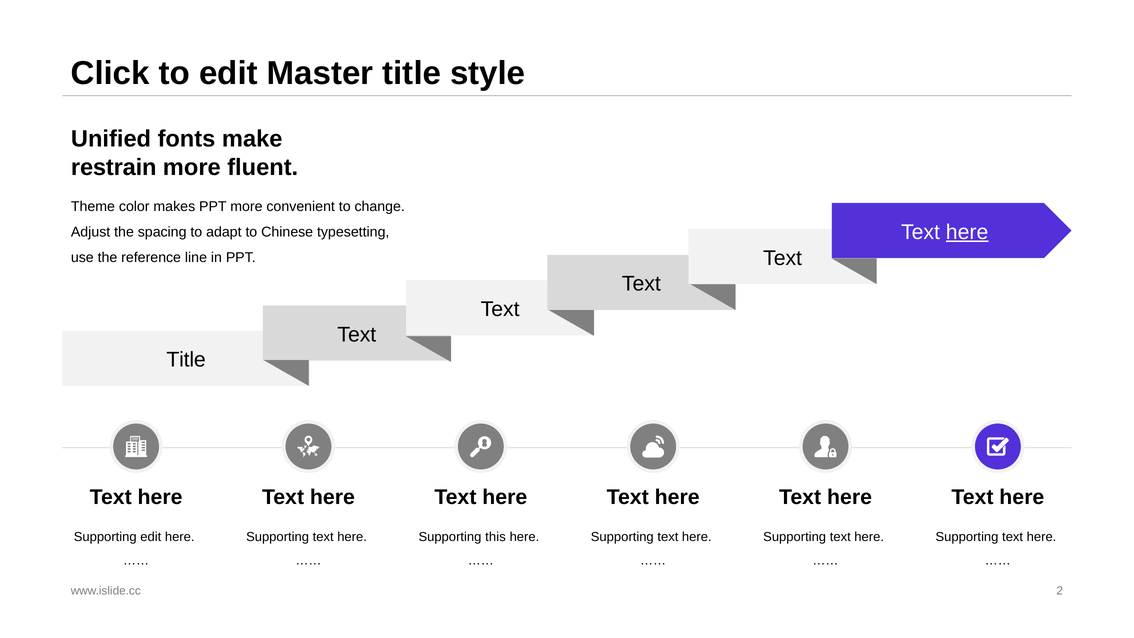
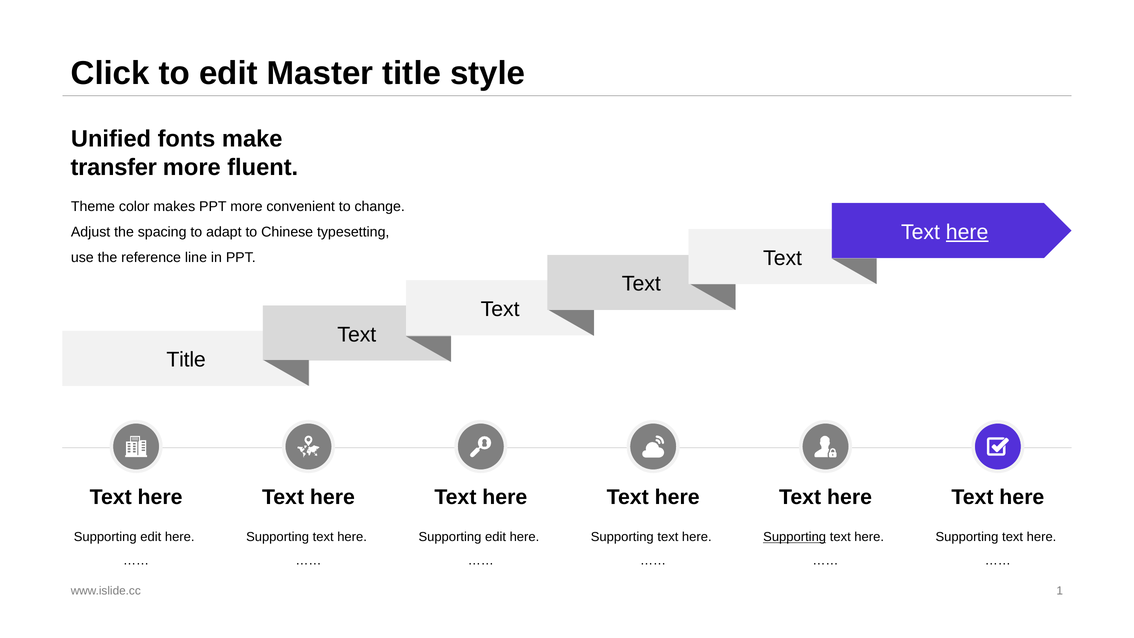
restrain: restrain -> transfer
this at (495, 537): this -> edit
Supporting at (795, 537) underline: none -> present
2: 2 -> 1
